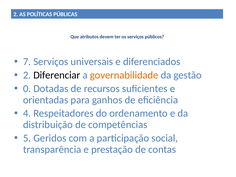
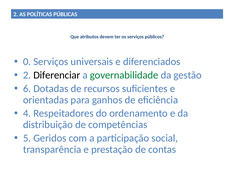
7: 7 -> 0
governabilidade colour: orange -> green
0: 0 -> 6
